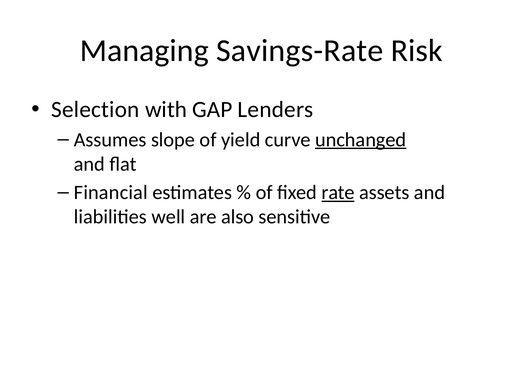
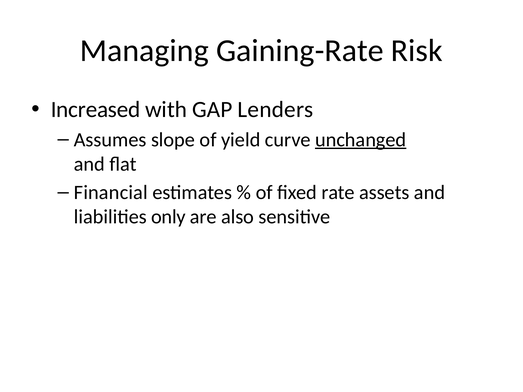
Savings-Rate: Savings-Rate -> Gaining-Rate
Selection: Selection -> Increased
rate underline: present -> none
well: well -> only
